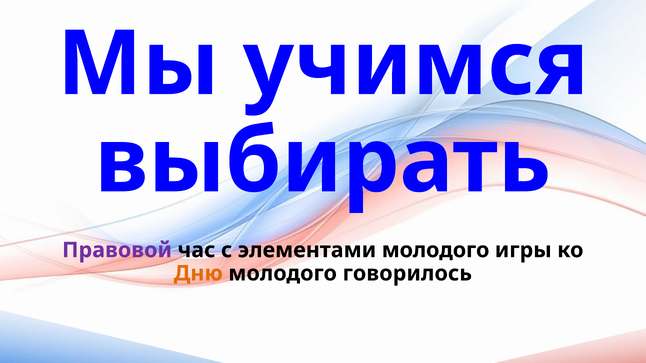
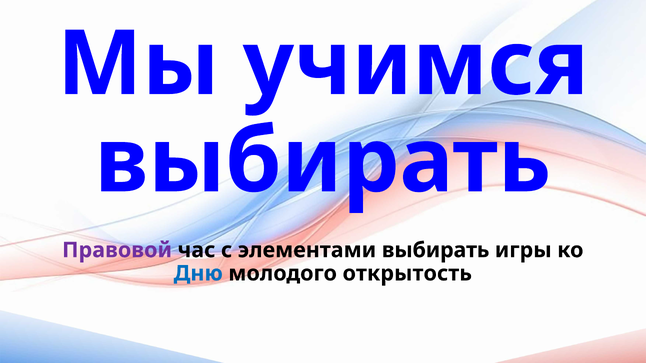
элементами молодого: молодого -> выбирать
Дню colour: orange -> blue
говорилось: говорилось -> открытость
